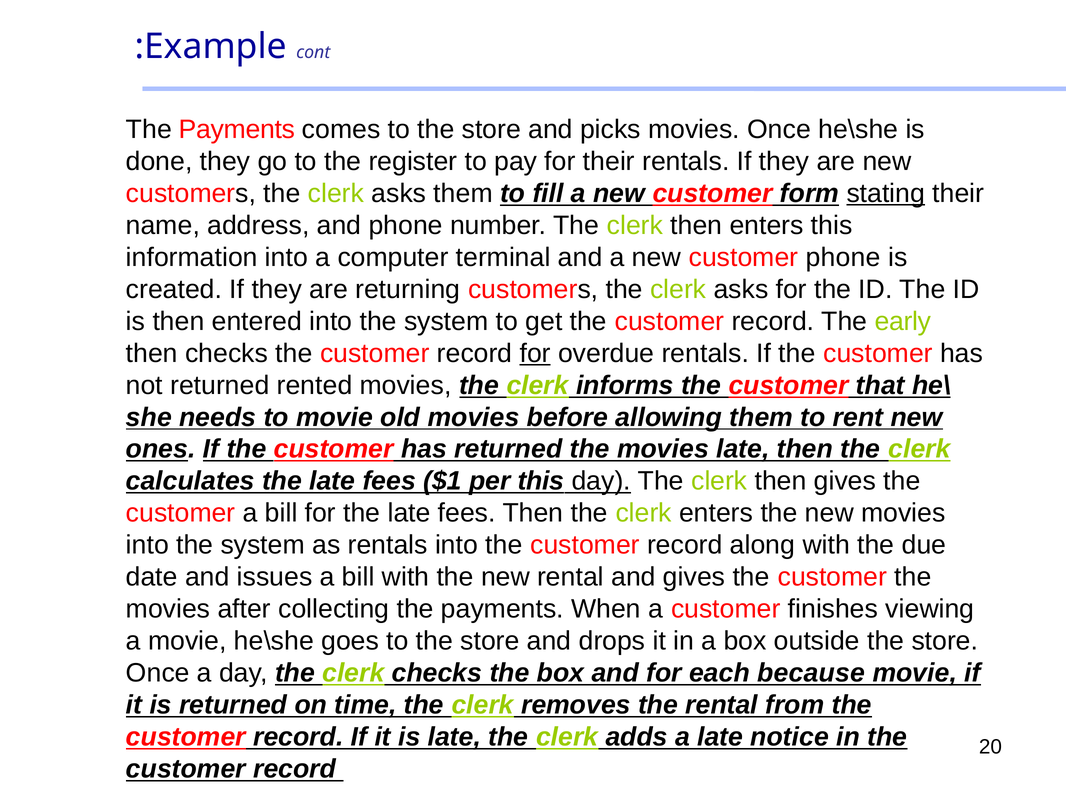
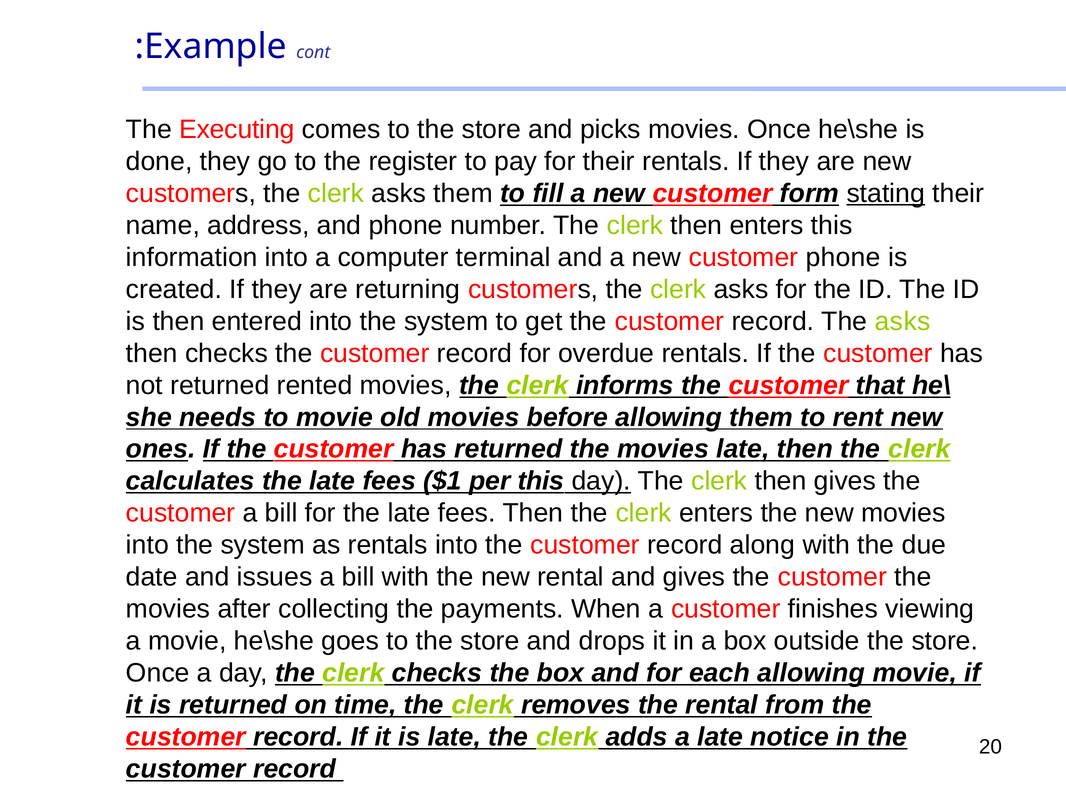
Payments at (237, 130): Payments -> Executing
The early: early -> asks
for at (535, 354) underline: present -> none
each because: because -> allowing
